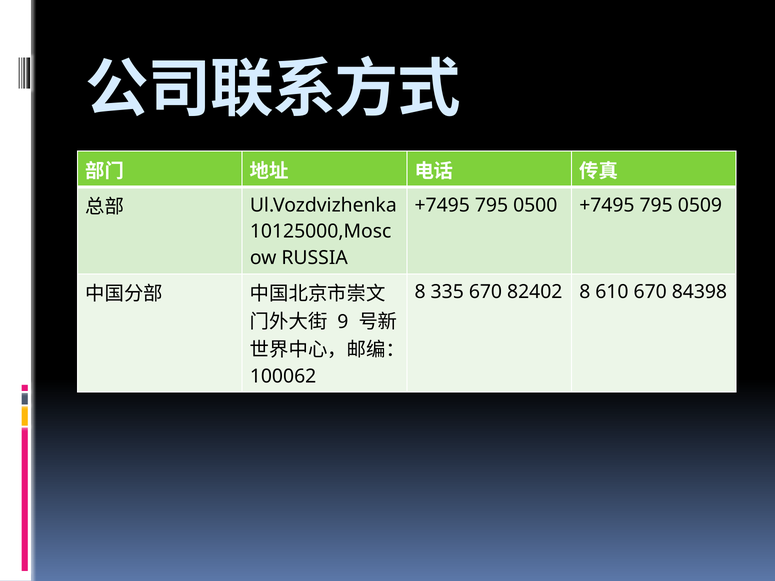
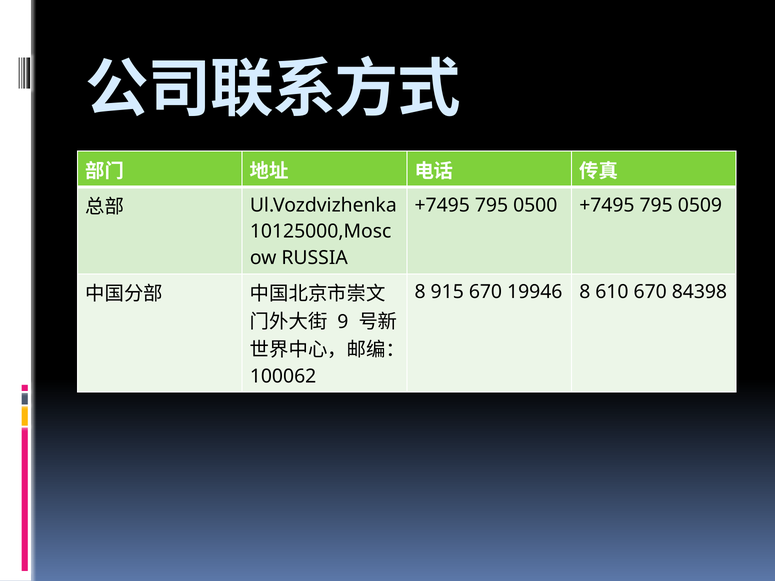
335: 335 -> 915
82402: 82402 -> 19946
